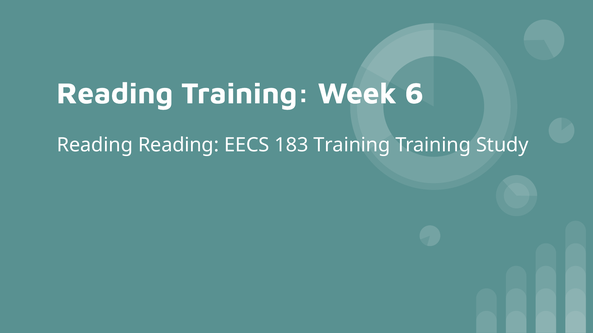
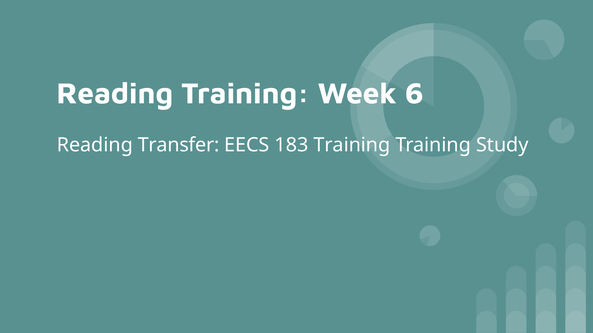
Reading Reading: Reading -> Transfer
